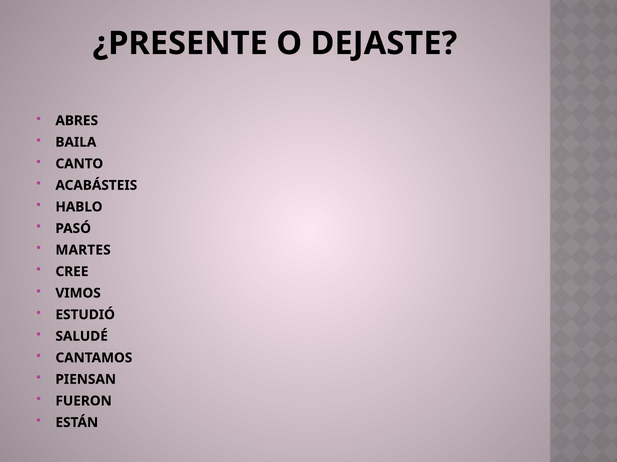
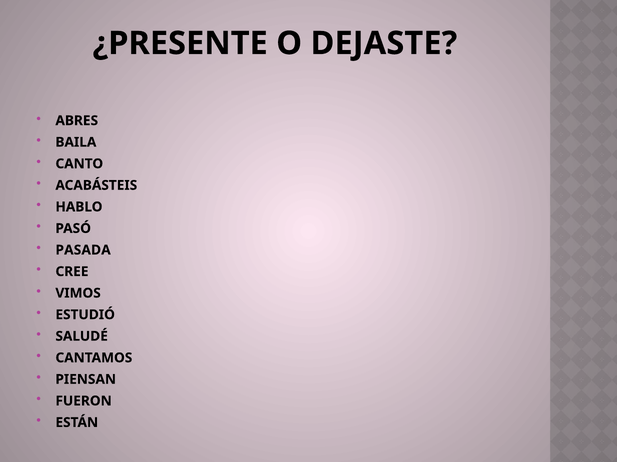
MARTES: MARTES -> PASADA
